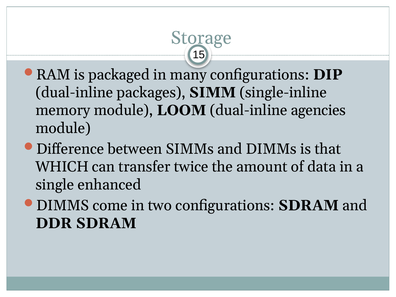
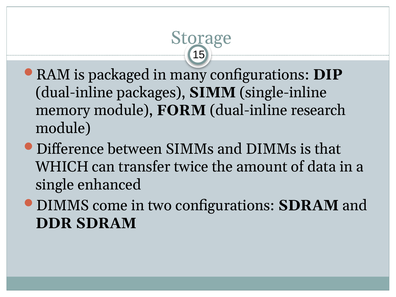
LOOM: LOOM -> FORM
agencies: agencies -> research
